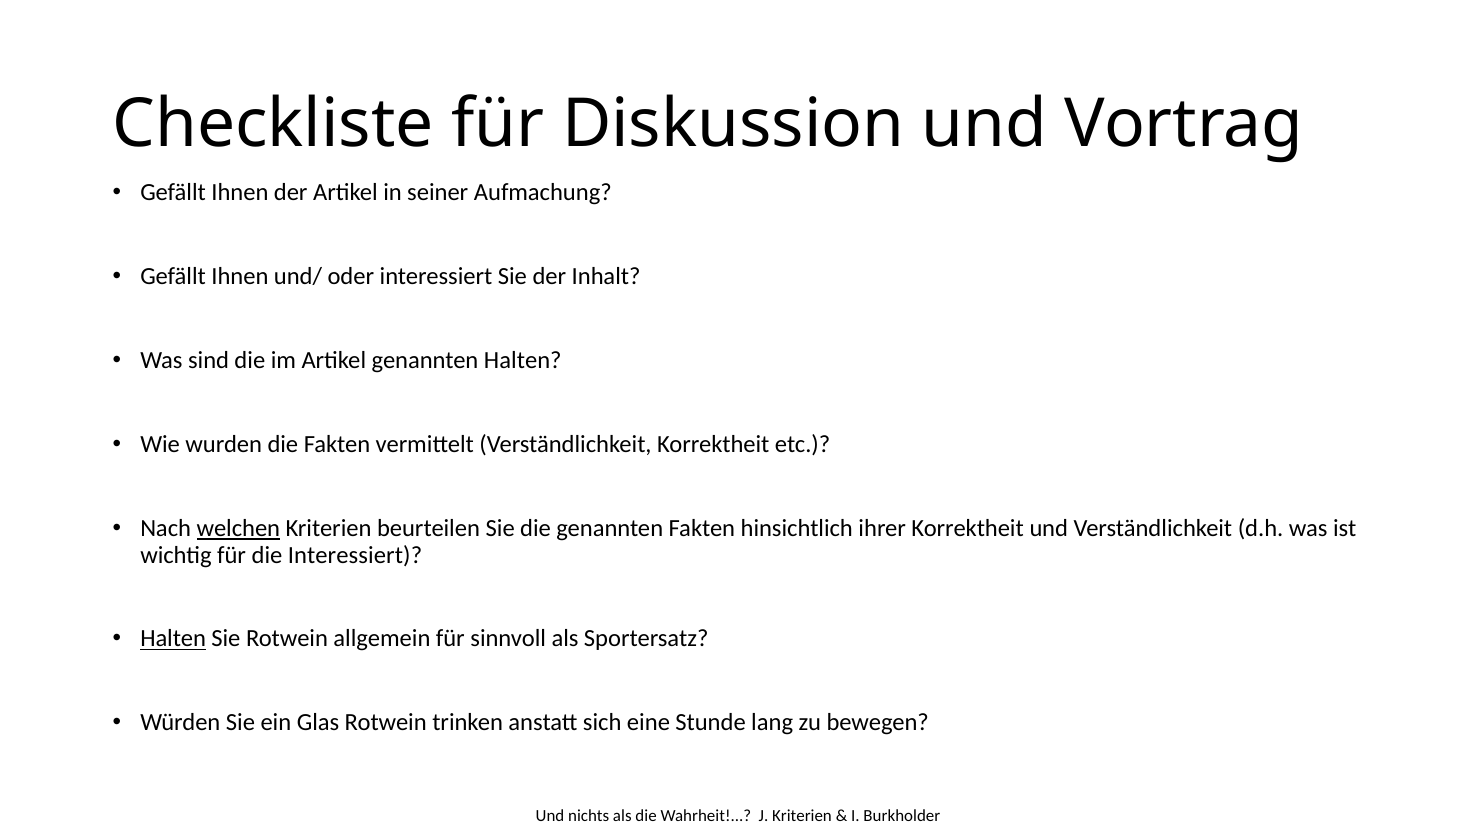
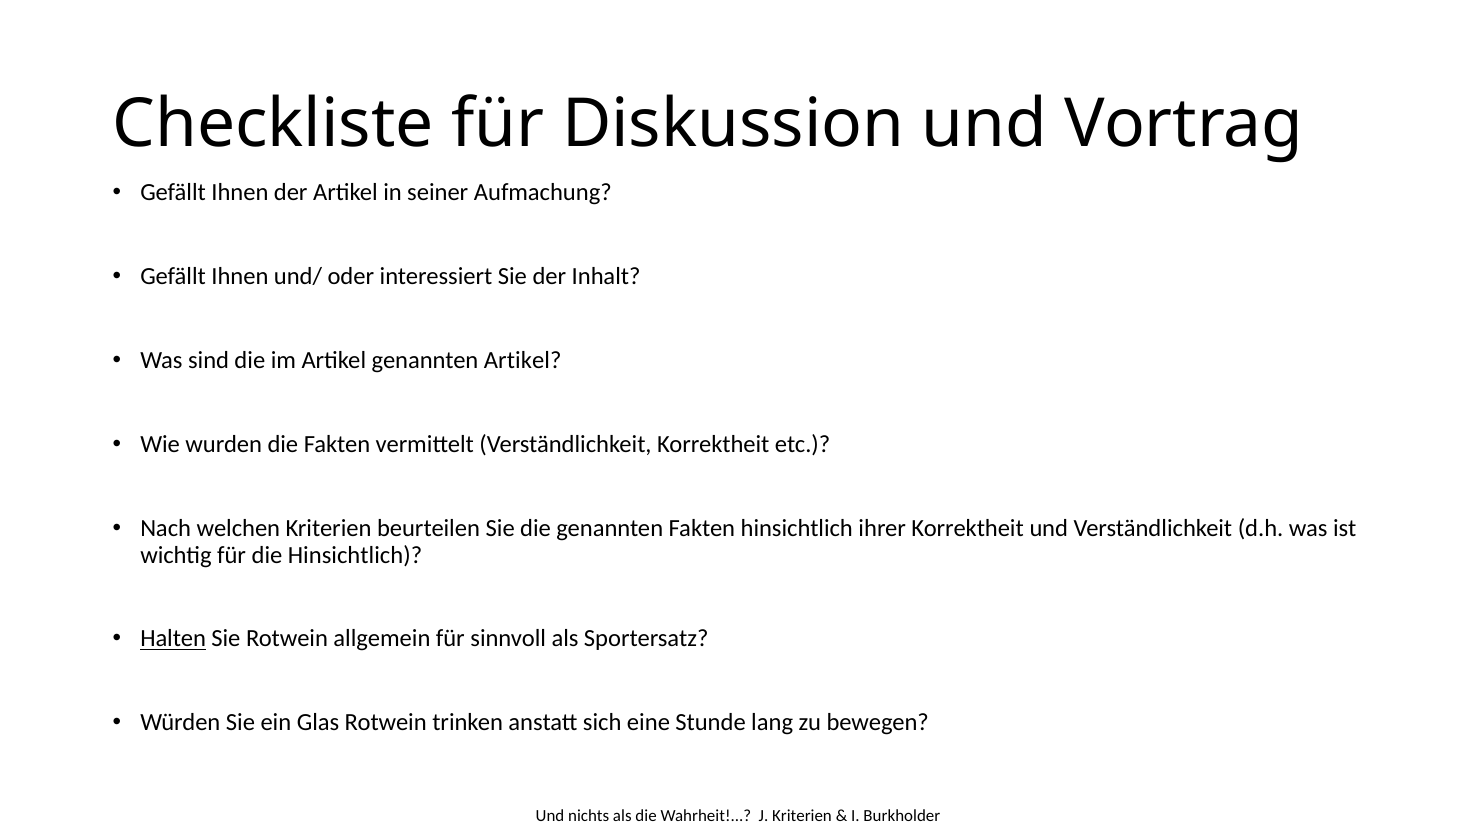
genannten Halten: Halten -> Artikel
welchen underline: present -> none
die Interessiert: Interessiert -> Hinsichtlich
